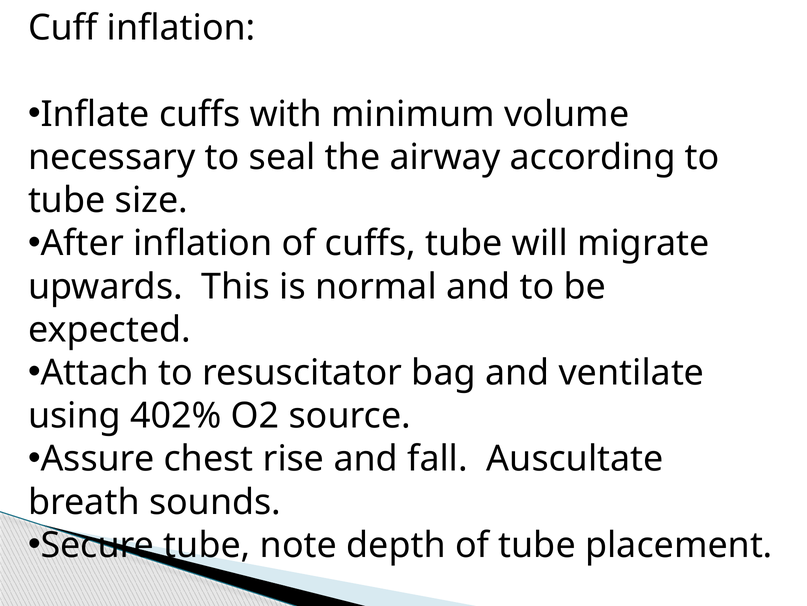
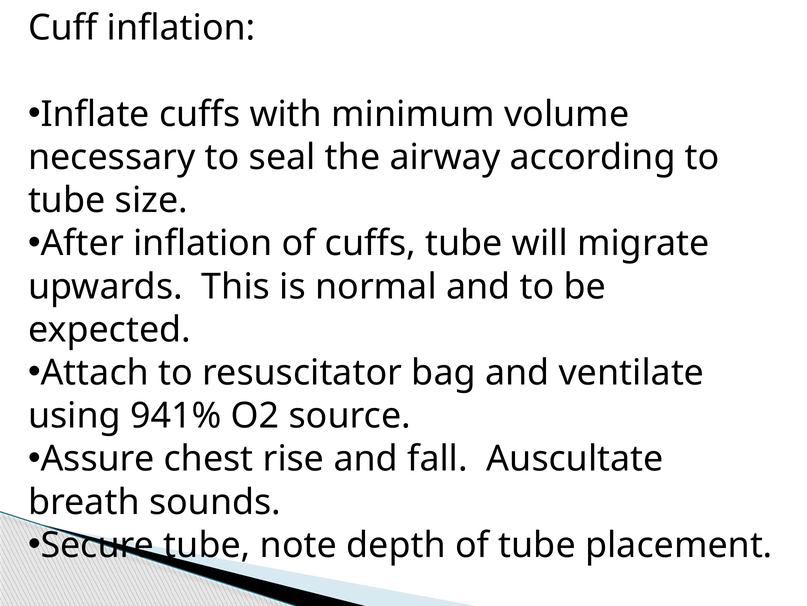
402%: 402% -> 941%
